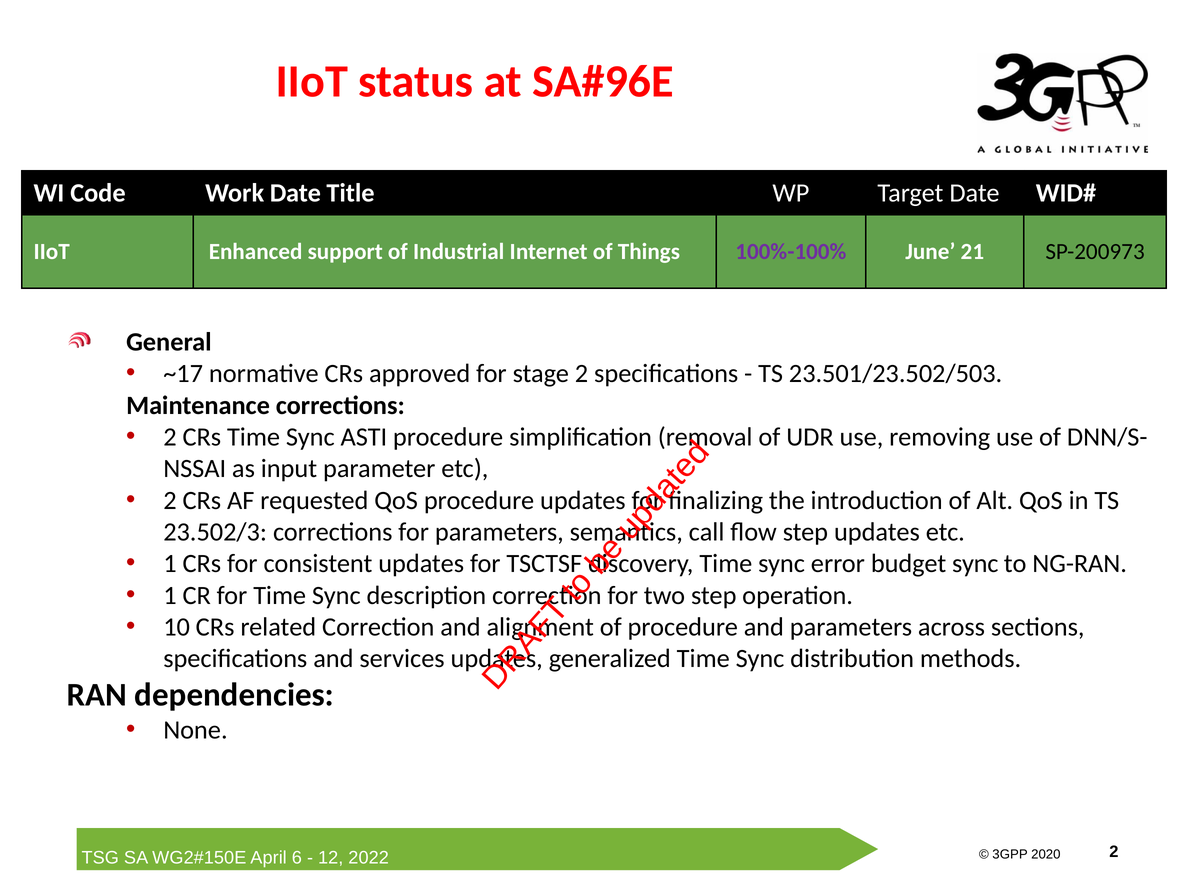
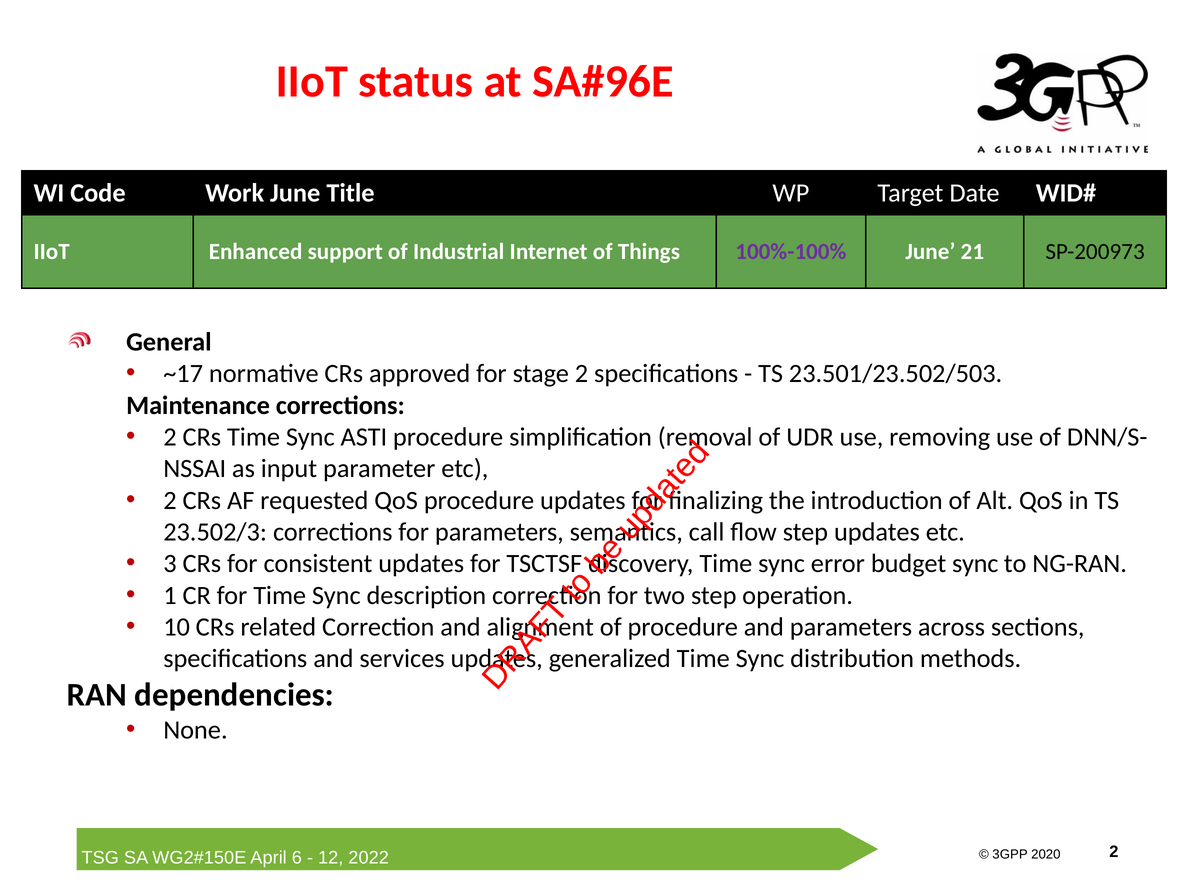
Work Date: Date -> June
1 at (170, 564): 1 -> 3
